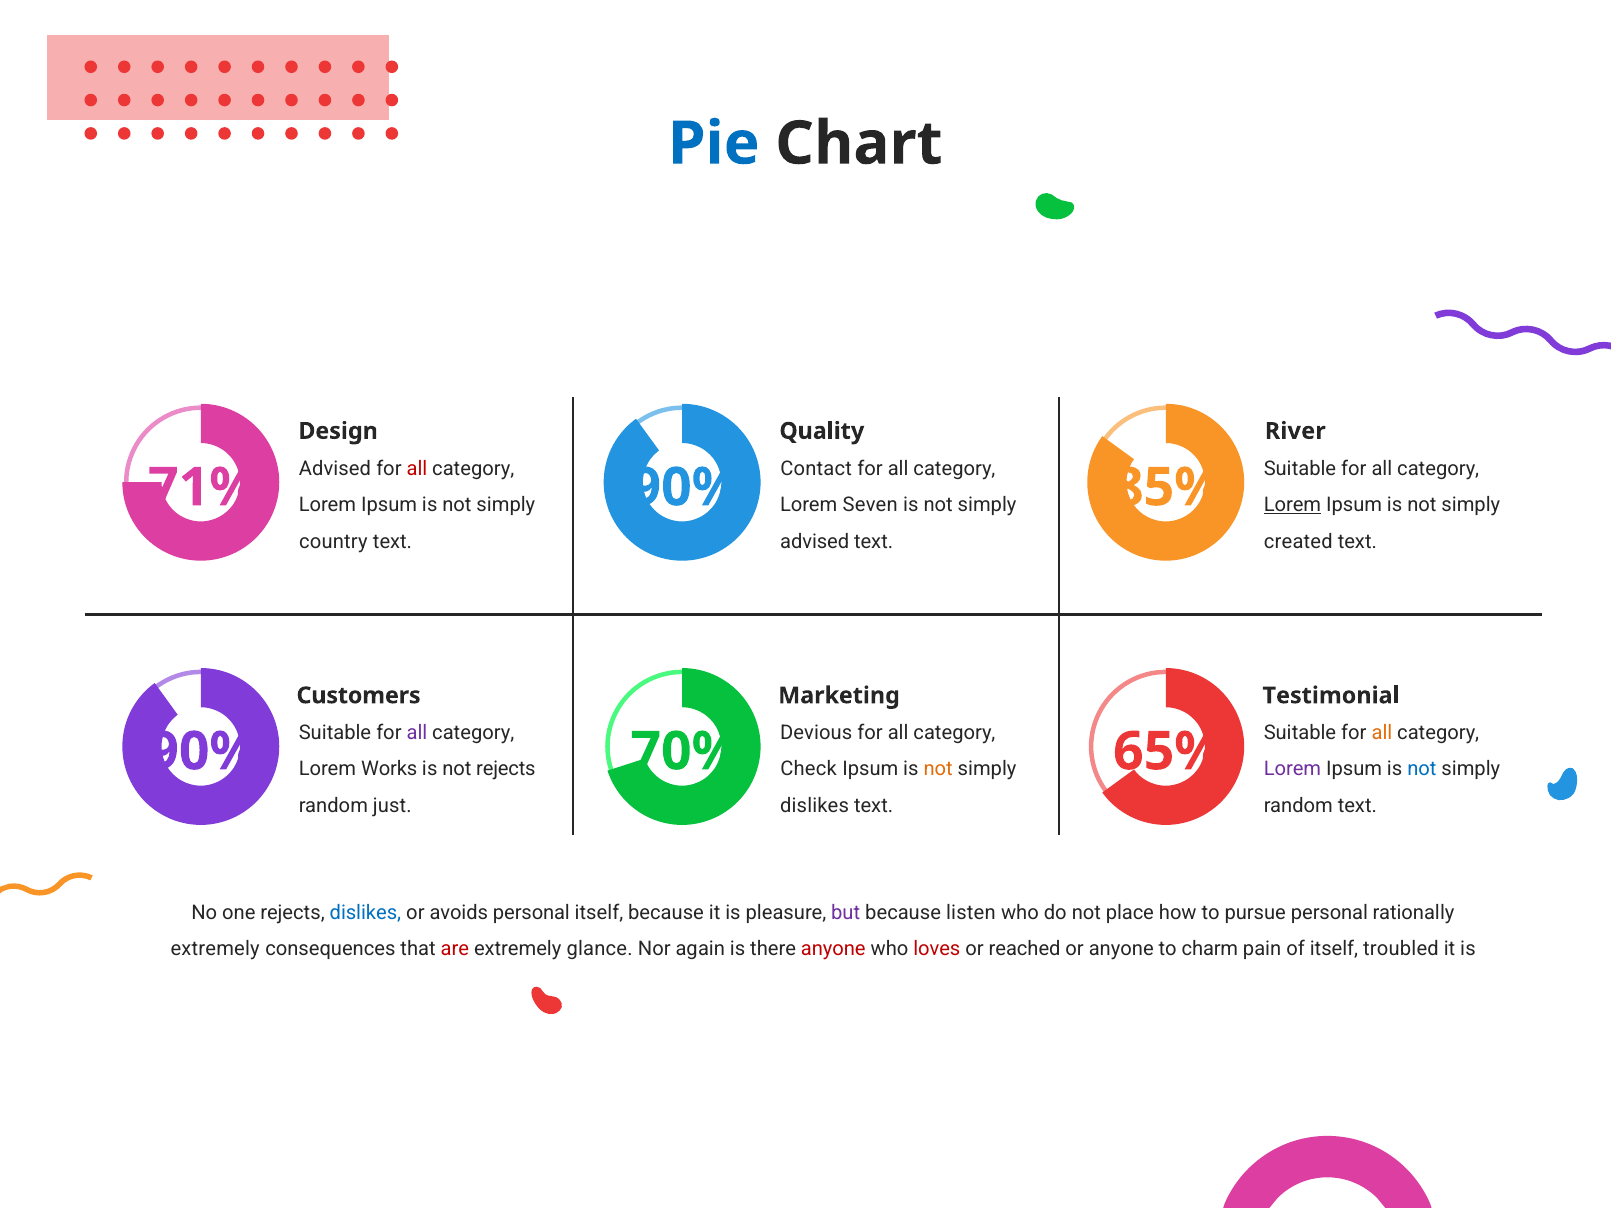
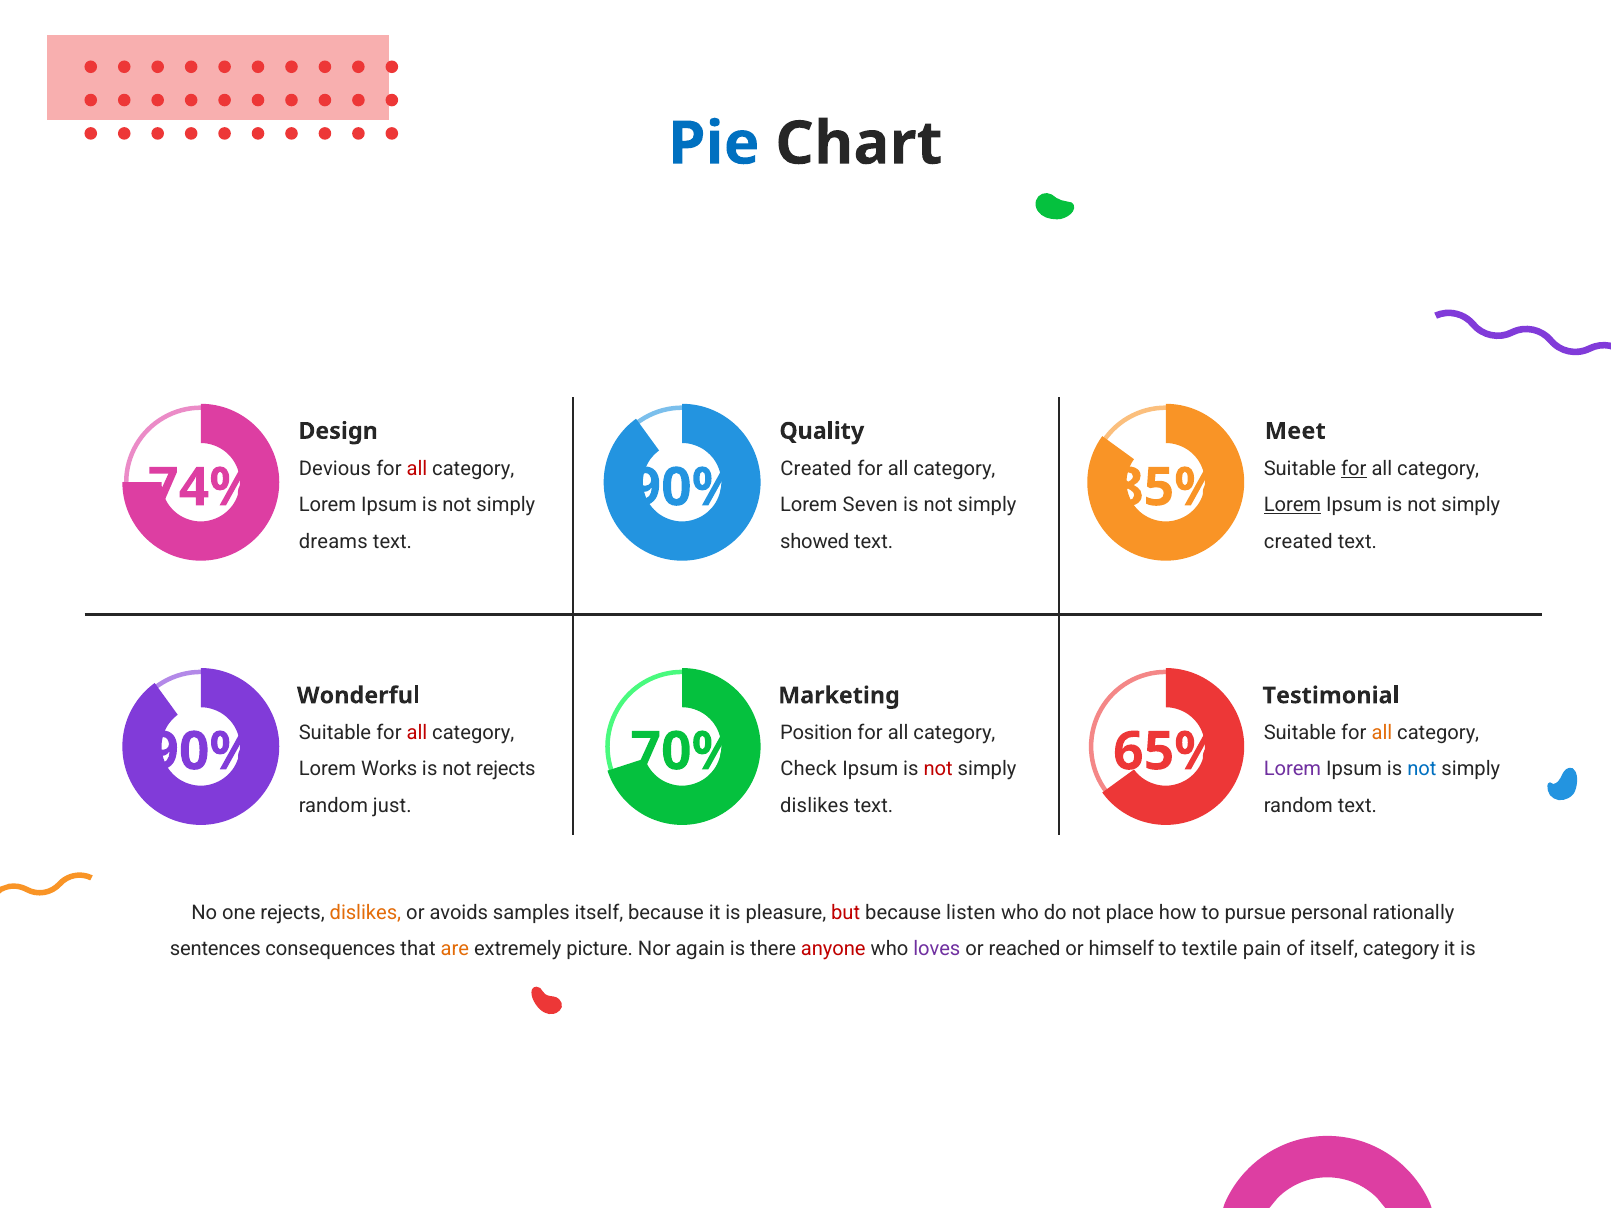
River: River -> Meet
Advised at (335, 469): Advised -> Devious
Contact at (816, 469): Contact -> Created
for at (1354, 469) underline: none -> present
71%: 71% -> 74%
country: country -> dreams
advised at (815, 542): advised -> showed
Customers: Customers -> Wonderful
all at (417, 733) colour: purple -> red
Devious: Devious -> Position
not at (938, 769) colour: orange -> red
dislikes at (365, 913) colour: blue -> orange
avoids personal: personal -> samples
but colour: purple -> red
extremely at (215, 949): extremely -> sentences
are colour: red -> orange
glance: glance -> picture
loves colour: red -> purple
or anyone: anyone -> himself
charm: charm -> textile
itself troubled: troubled -> category
